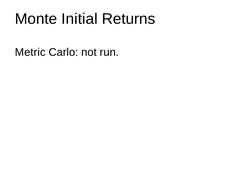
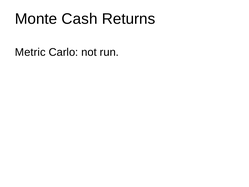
Initial: Initial -> Cash
